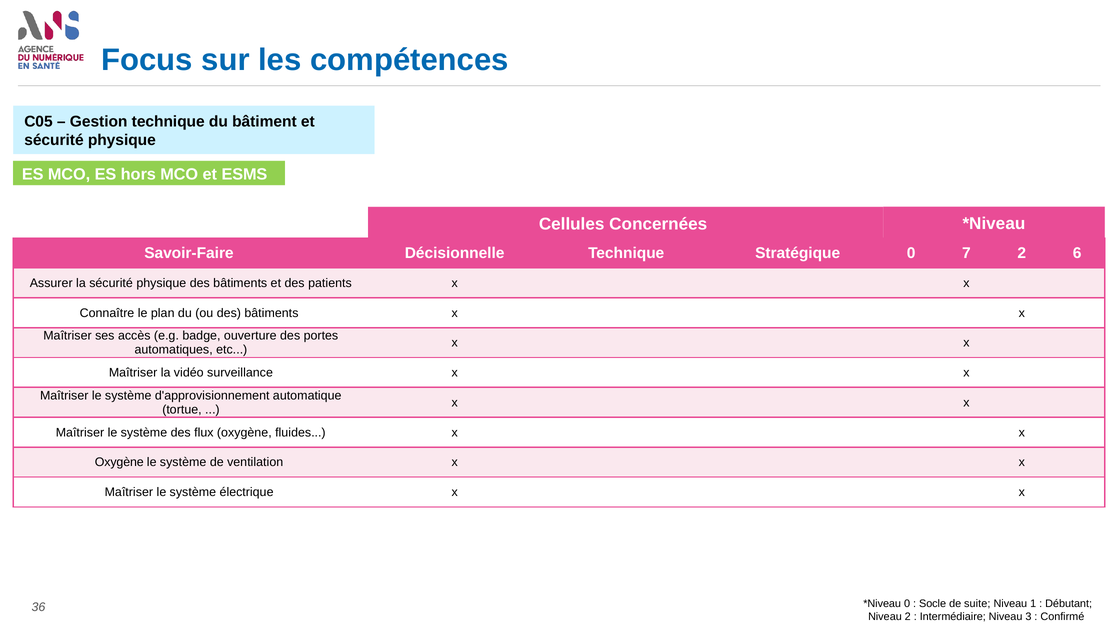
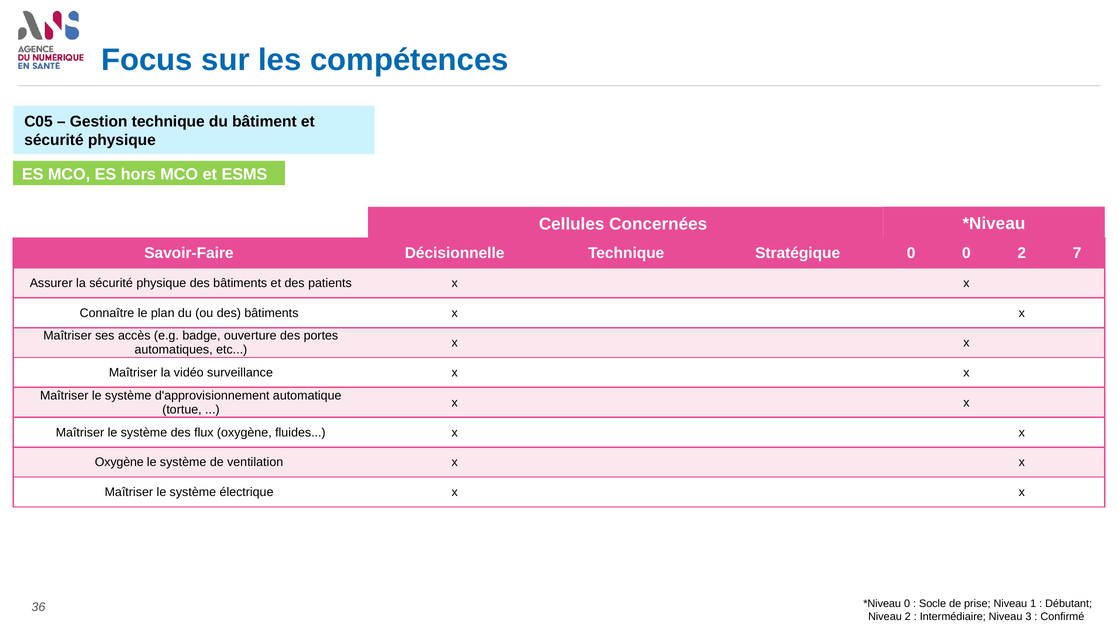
0 7: 7 -> 0
6: 6 -> 7
suite: suite -> prise
